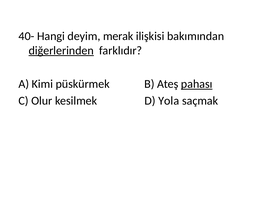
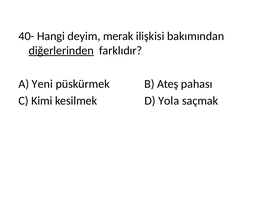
Kimi: Kimi -> Yeni
pahası underline: present -> none
Olur: Olur -> Kimi
